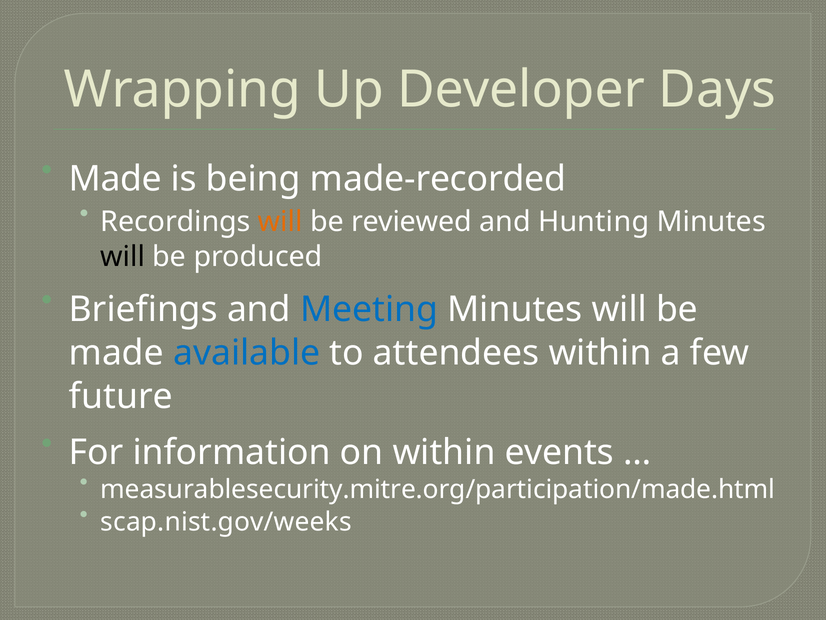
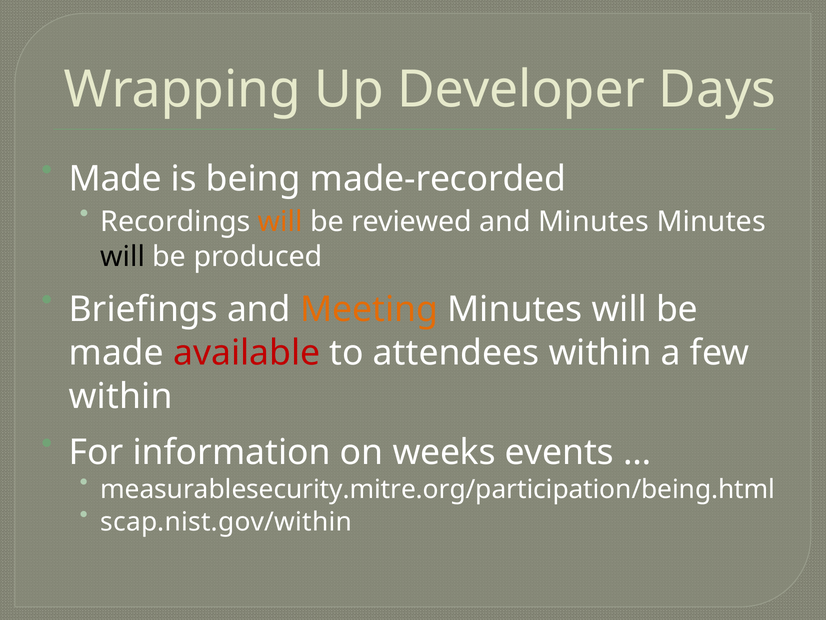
and Hunting: Hunting -> Minutes
Meeting colour: blue -> orange
available colour: blue -> red
future at (121, 396): future -> within
on within: within -> weeks
measurablesecurity.mitre.org/participation/made.html: measurablesecurity.mitre.org/participation/made.html -> measurablesecurity.mitre.org/participation/being.html
scap.nist.gov/weeks: scap.nist.gov/weeks -> scap.nist.gov/within
